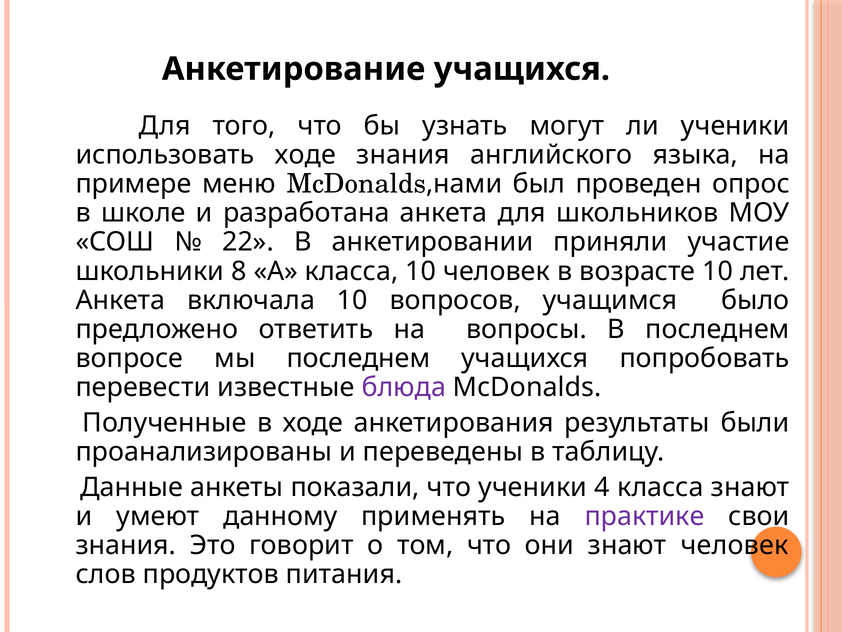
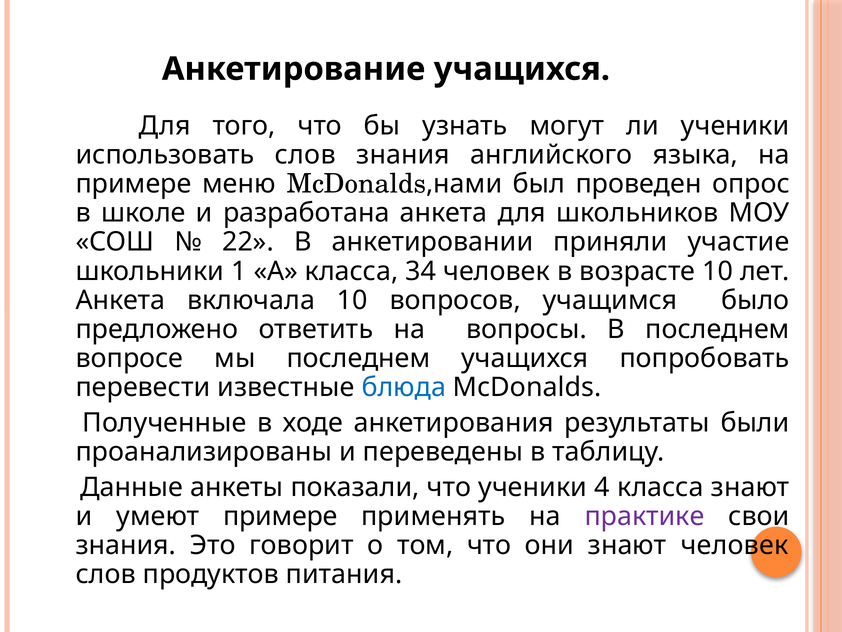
использовать ходе: ходе -> слов
8: 8 -> 1
класса 10: 10 -> 34
блюда colour: purple -> blue
умеют данному: данному -> примере
